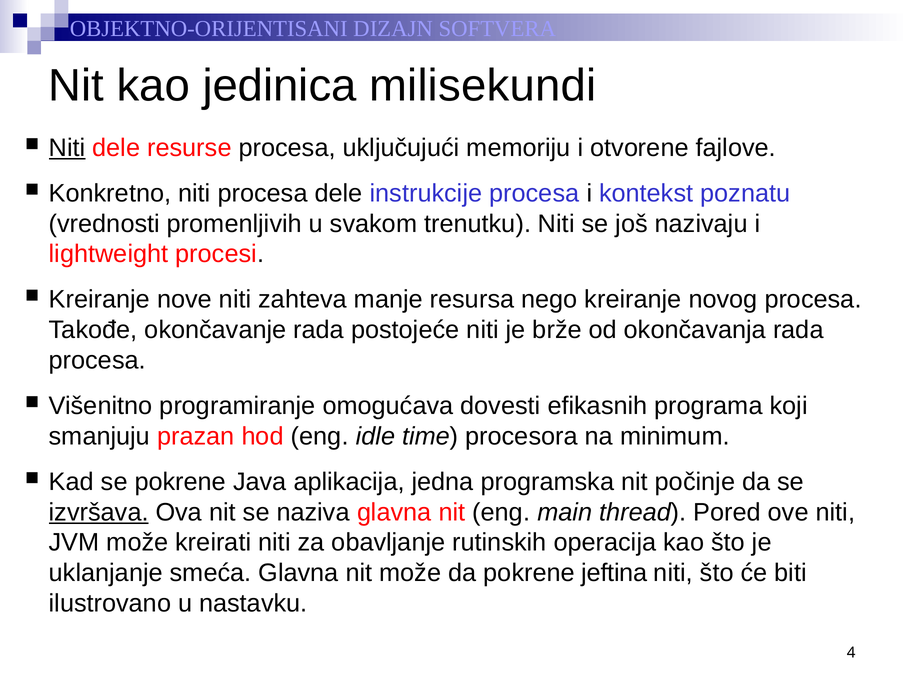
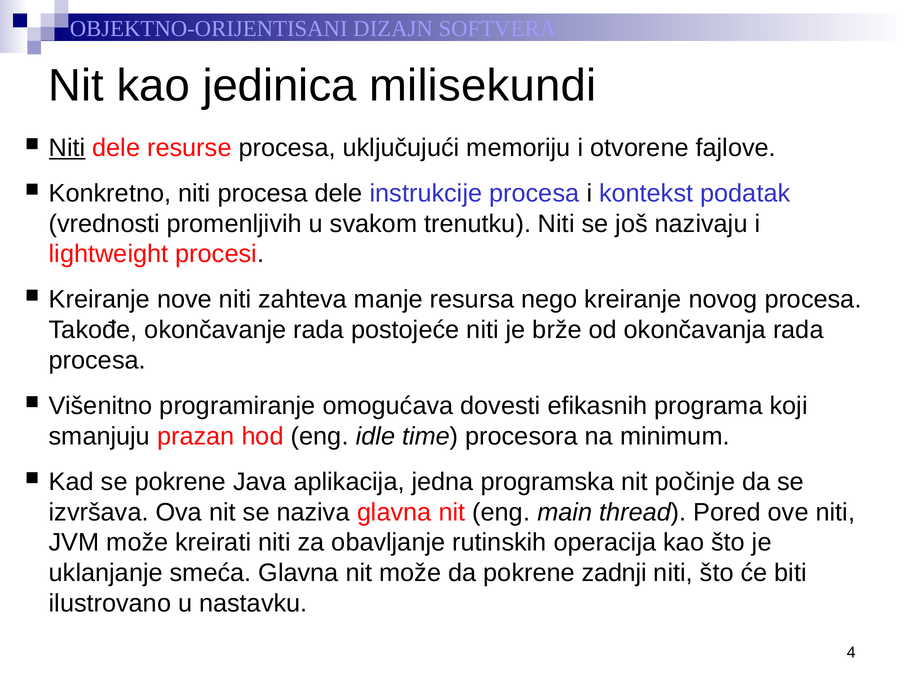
poznatu: poznatu -> podatak
izvršava underline: present -> none
jeftina: jeftina -> zadnji
